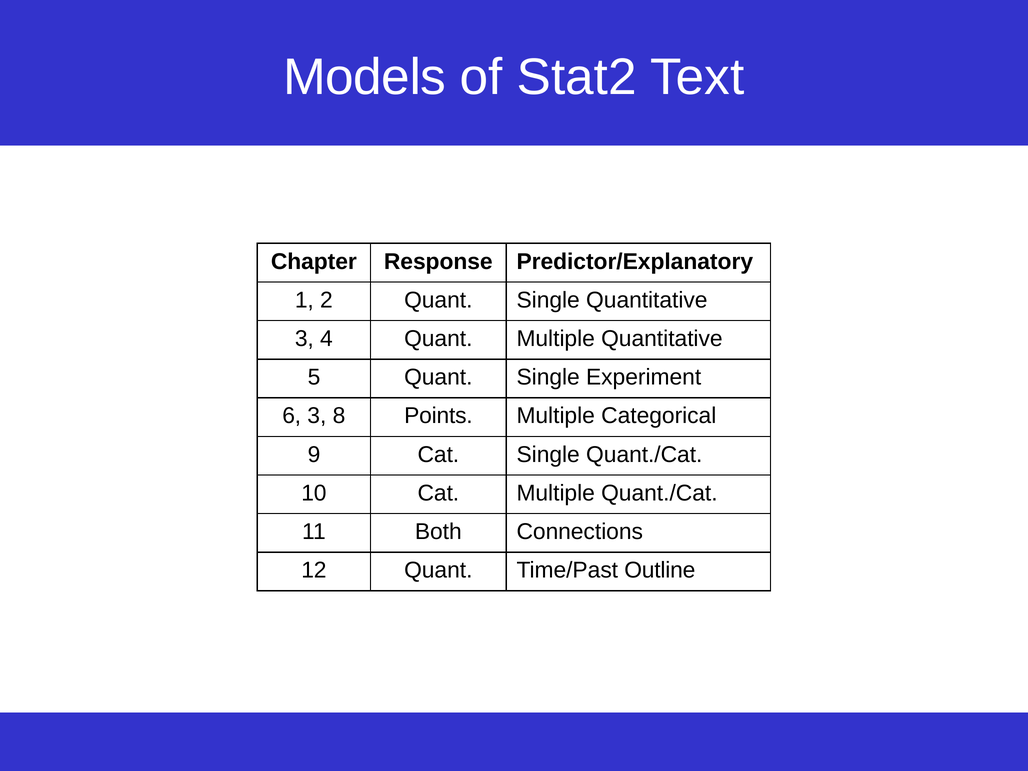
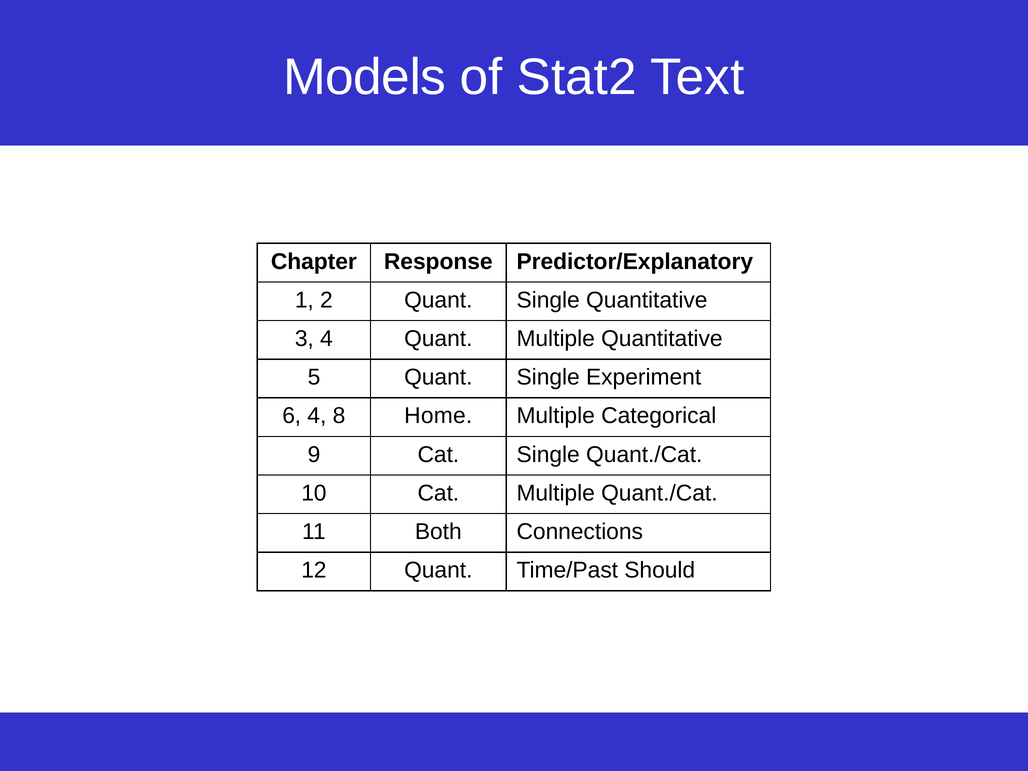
6 3: 3 -> 4
Points: Points -> Home
Outline: Outline -> Should
